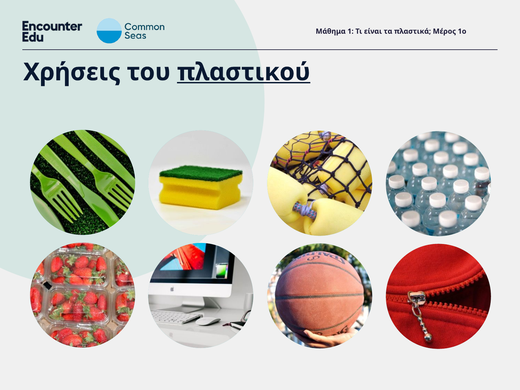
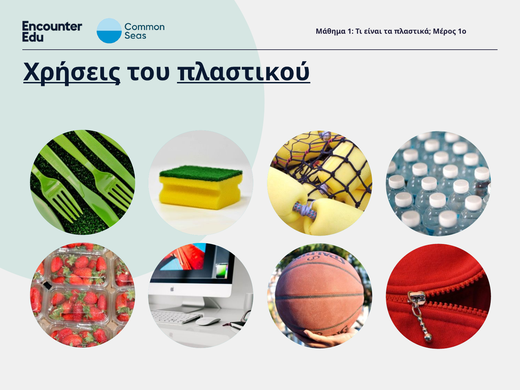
Χρήσεις underline: none -> present
